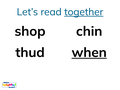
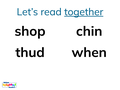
when underline: present -> none
